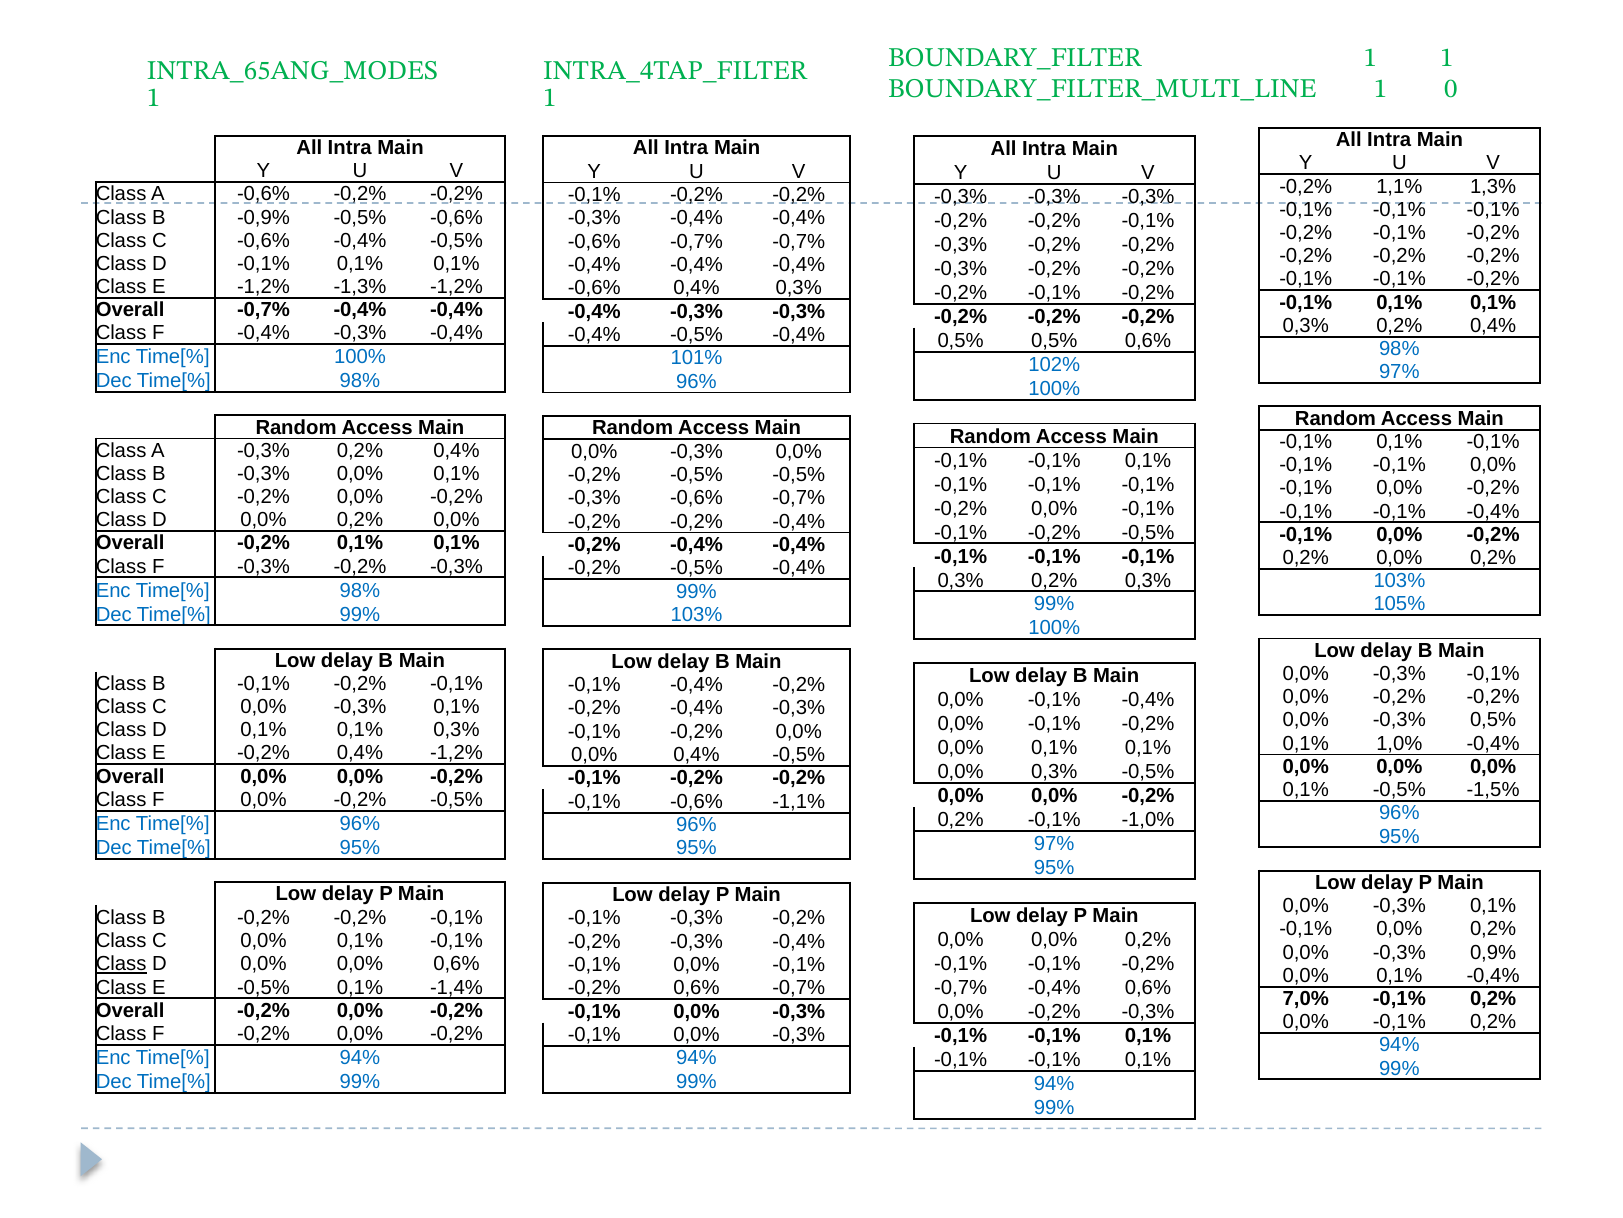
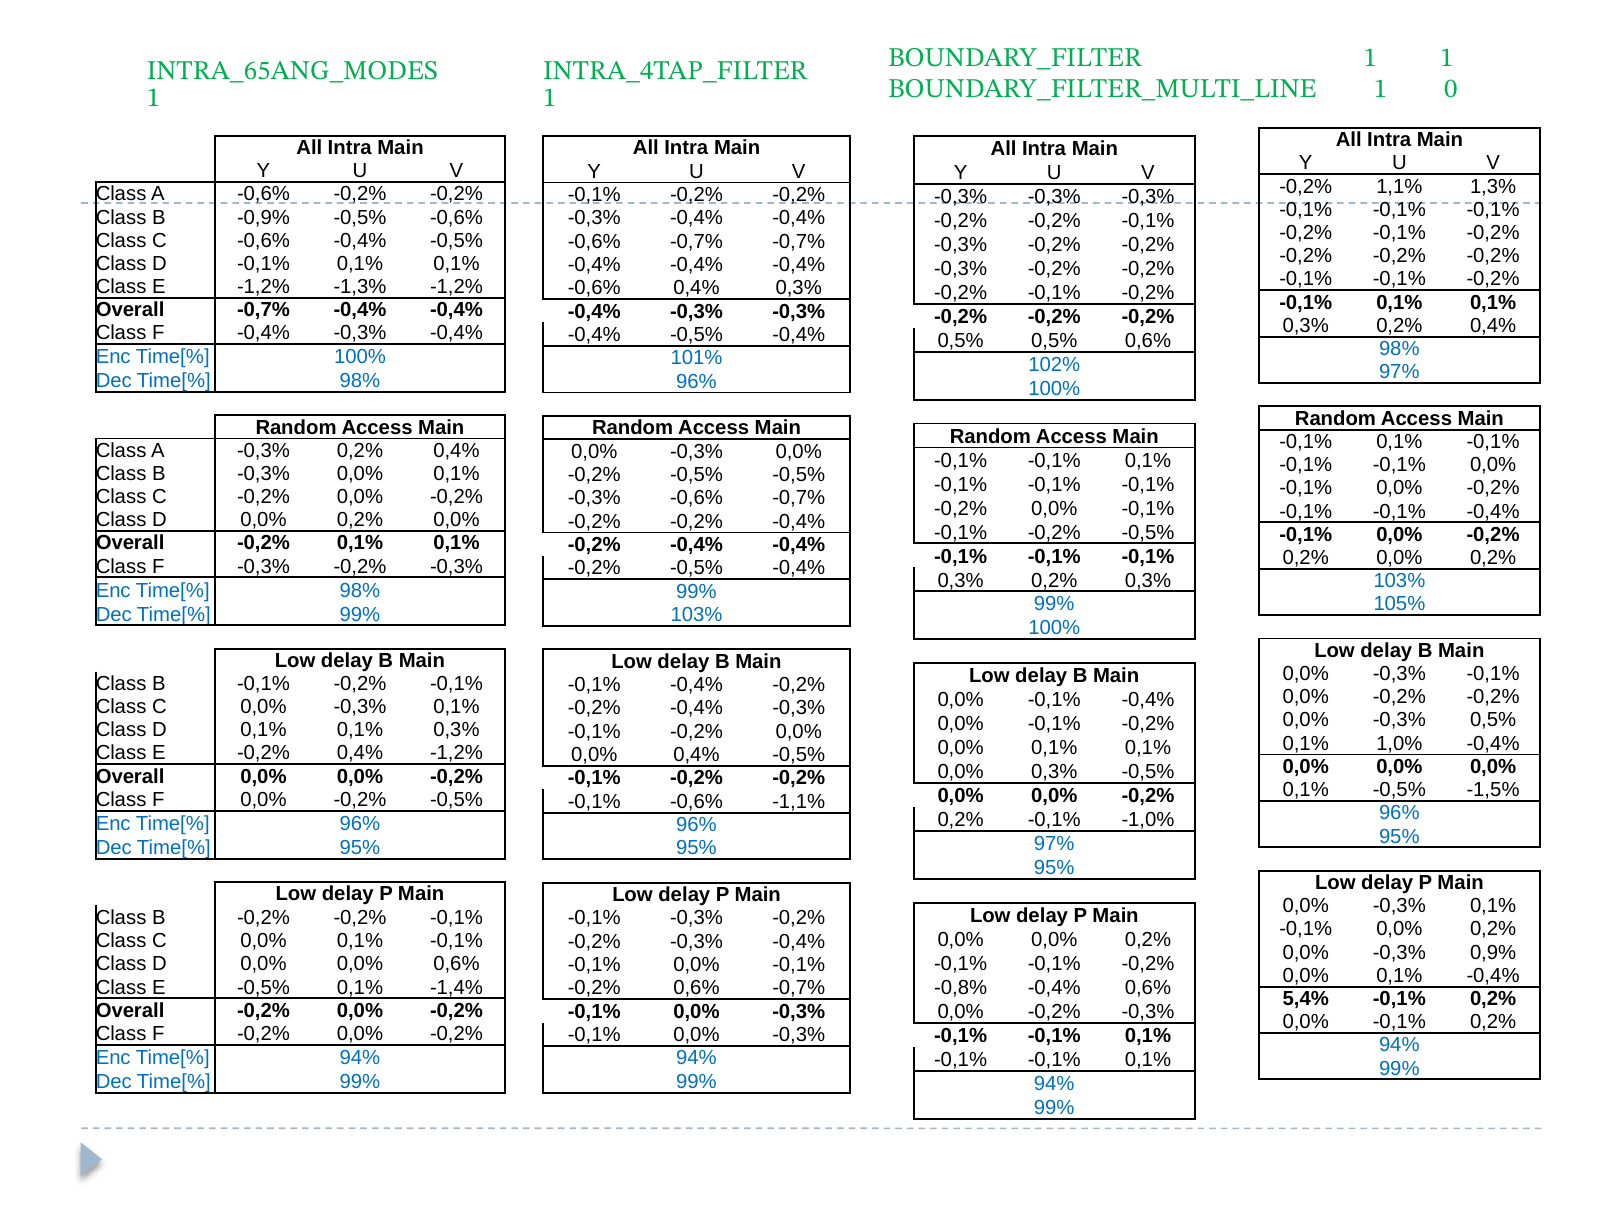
Class at (121, 964) underline: present -> none
-0,7% at (961, 987): -0,7% -> -0,8%
7,0%: 7,0% -> 5,4%
